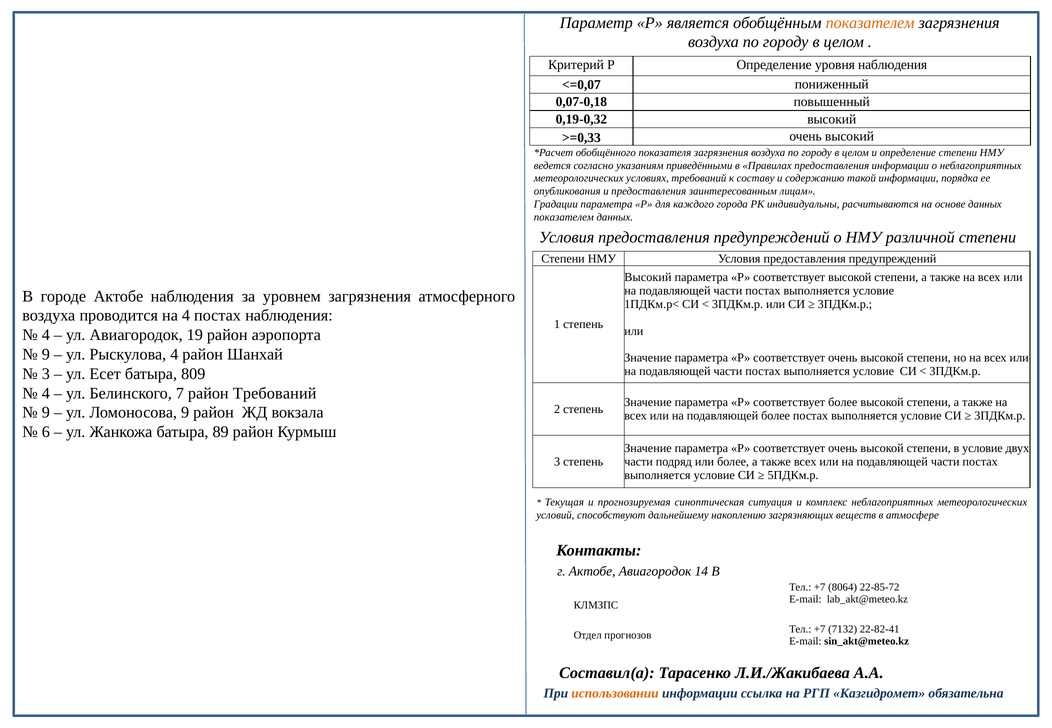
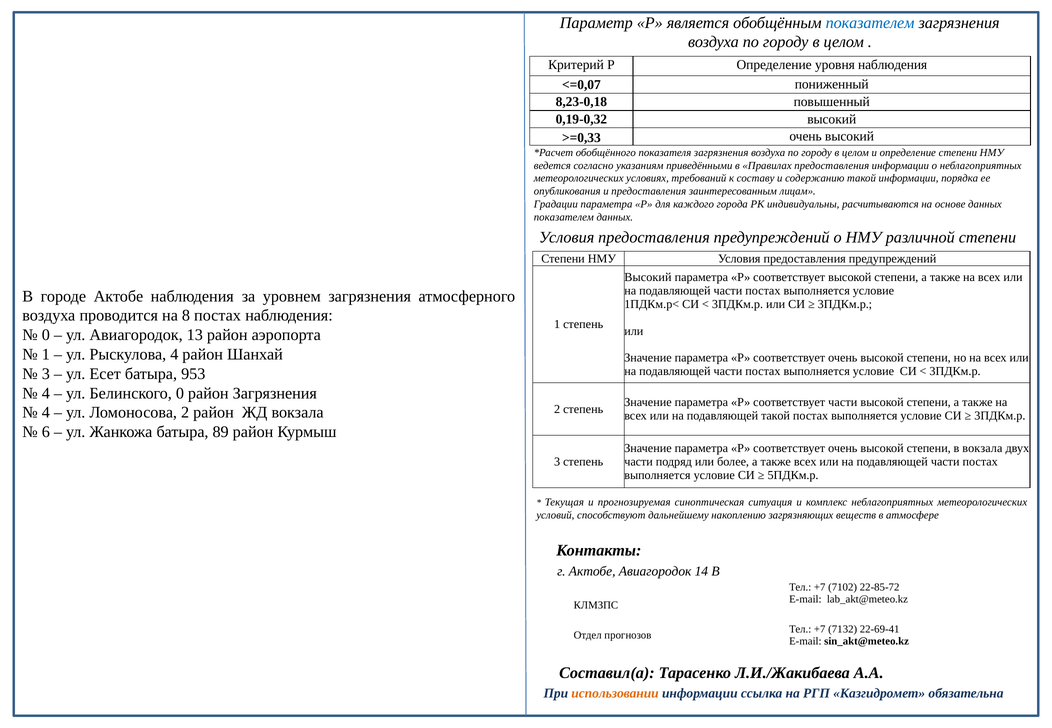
показателем at (870, 23) colour: orange -> blue
0,07-0,18: 0,07-0,18 -> 8,23-0,18
на 4: 4 -> 8
4 at (46, 335): 4 -> 0
19: 19 -> 13
9 at (46, 355): 9 -> 1
809: 809 -> 953
Белинского 7: 7 -> 0
район Требований: Требований -> Загрязнения
соответствует более: более -> части
9 at (46, 413): 9 -> 4
Ломоносова 9: 9 -> 2
подавляющей более: более -> такой
в условие: условие -> вокзала
8064: 8064 -> 7102
22-82-41: 22-82-41 -> 22-69-41
